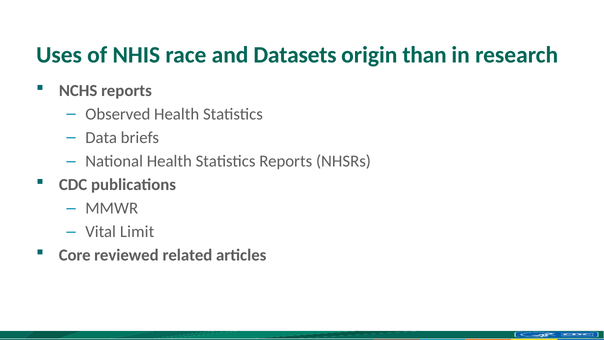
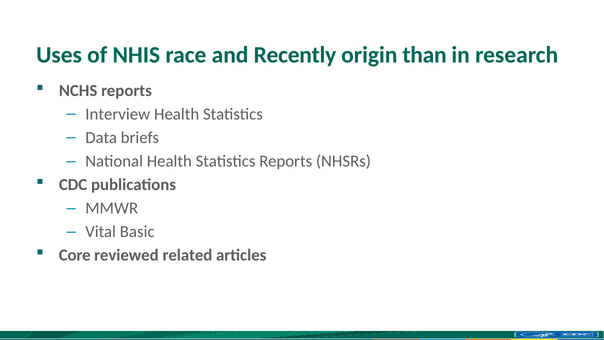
Datasets: Datasets -> Recently
Observed: Observed -> Interview
Limit: Limit -> Basic
